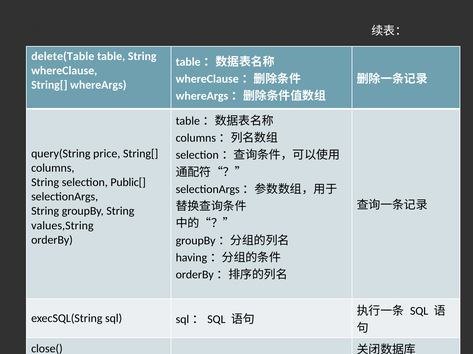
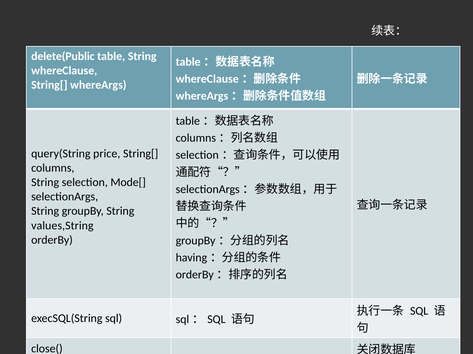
delete(Table: delete(Table -> delete(Public
Public[: Public[ -> Mode[
